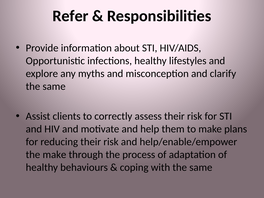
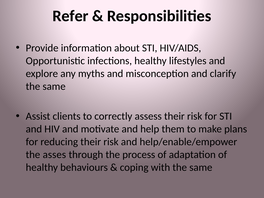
the make: make -> asses
